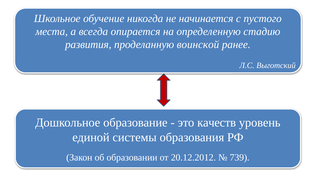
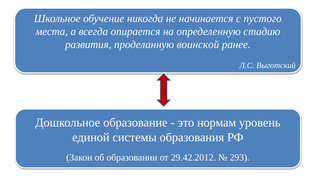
качеств: качеств -> нормам
20.12.2012: 20.12.2012 -> 29.42.2012
739: 739 -> 293
